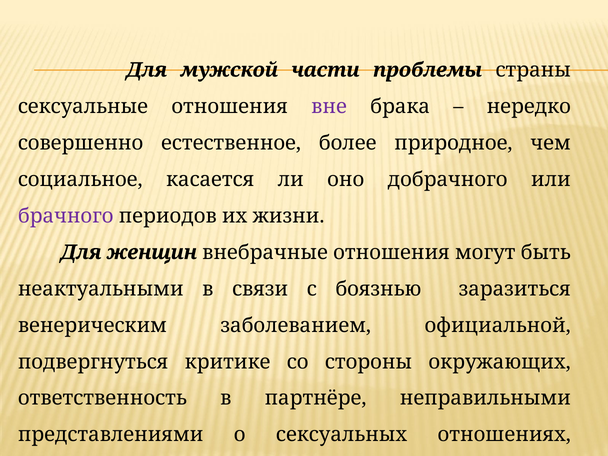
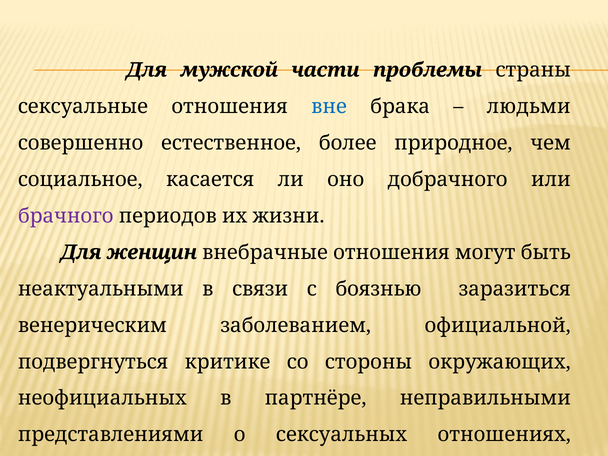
вне colour: purple -> blue
нередко: нередко -> людьми
ответственность: ответственность -> неофициальных
